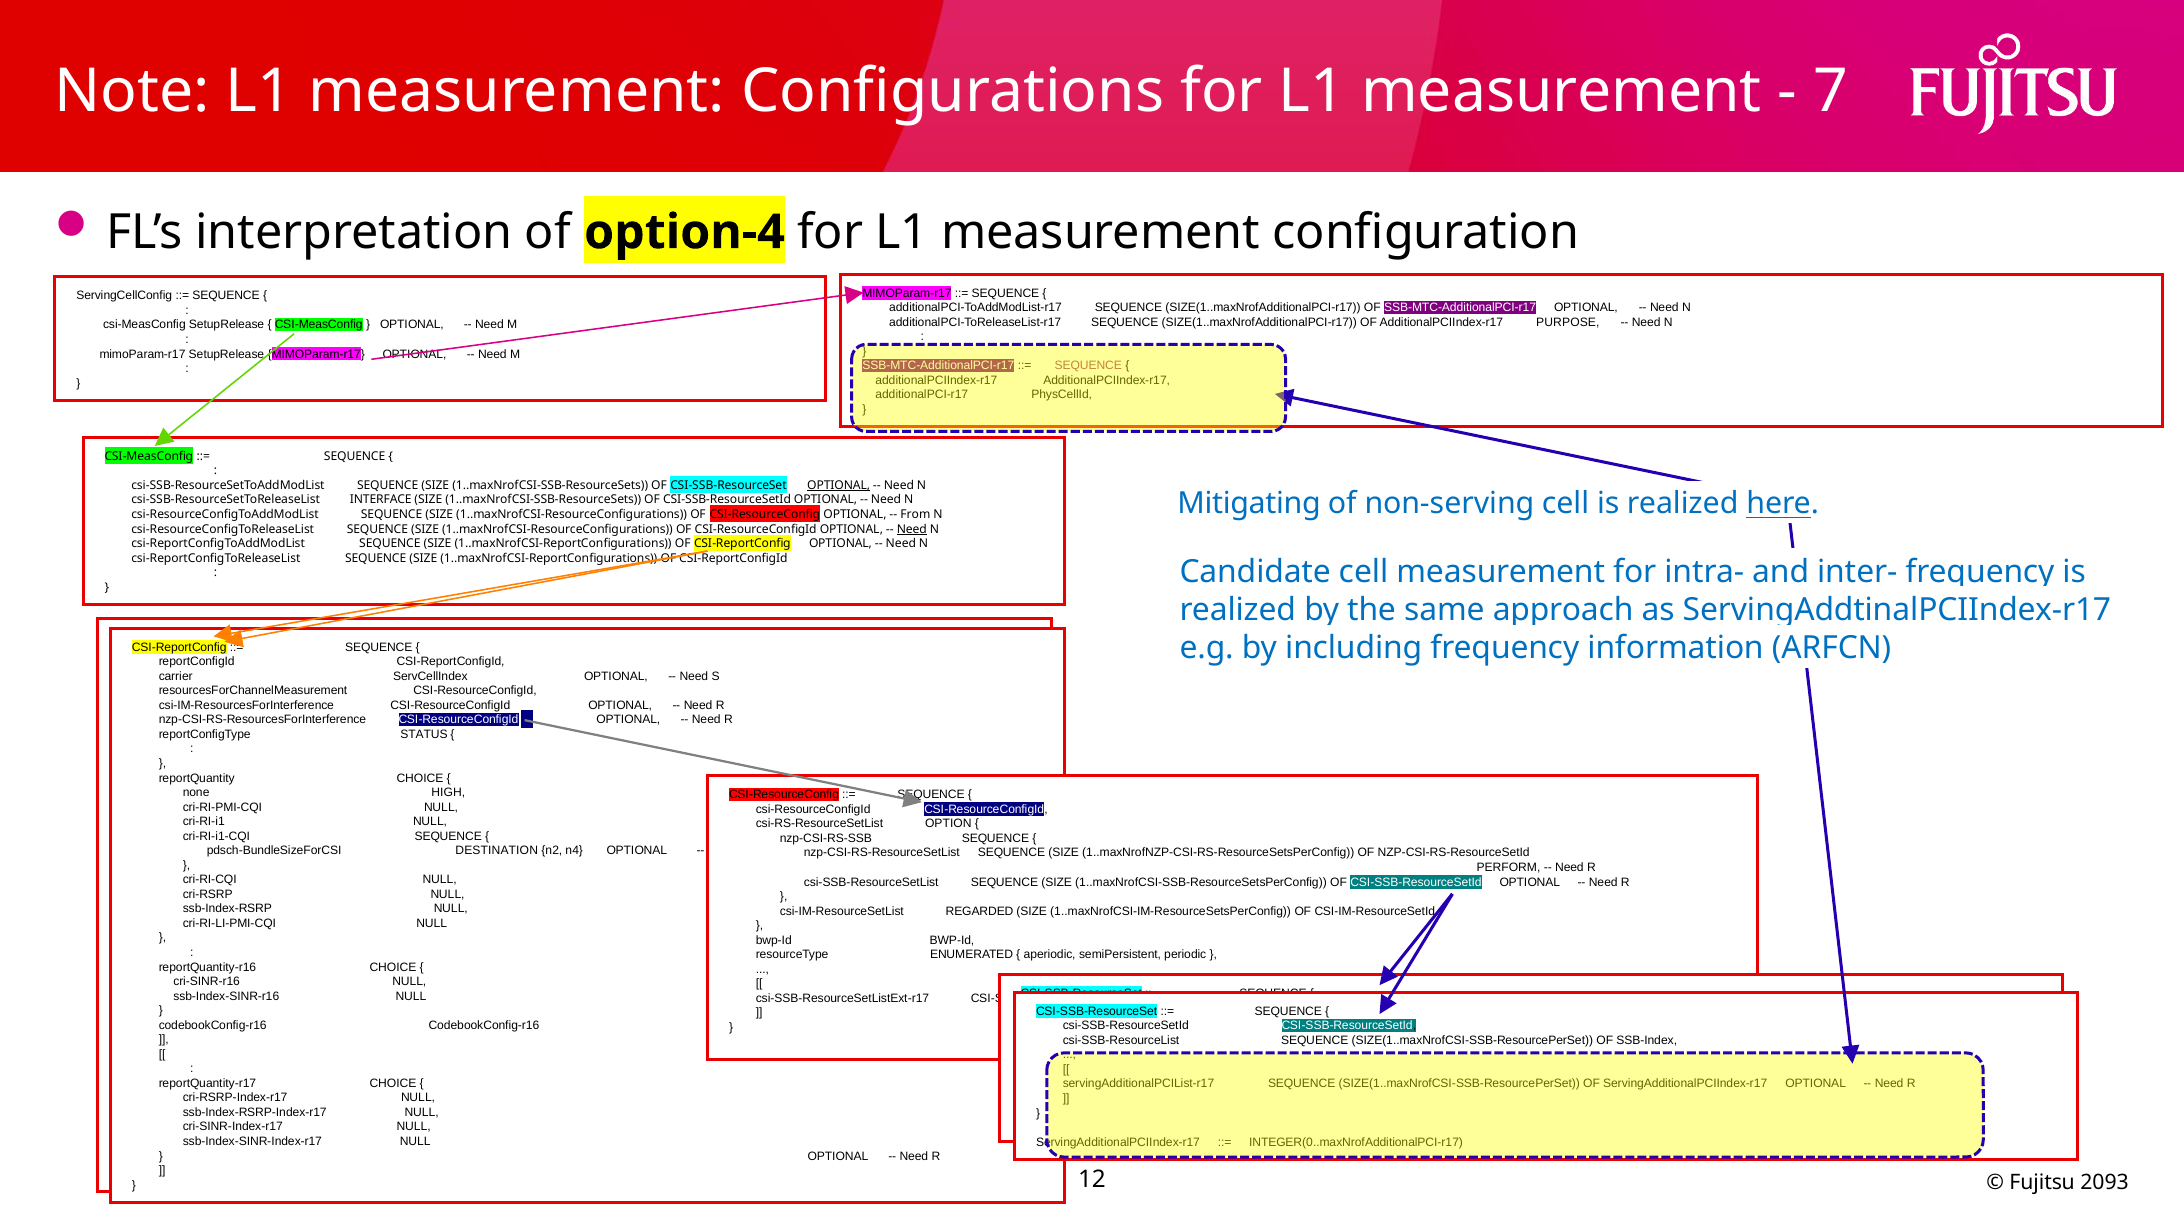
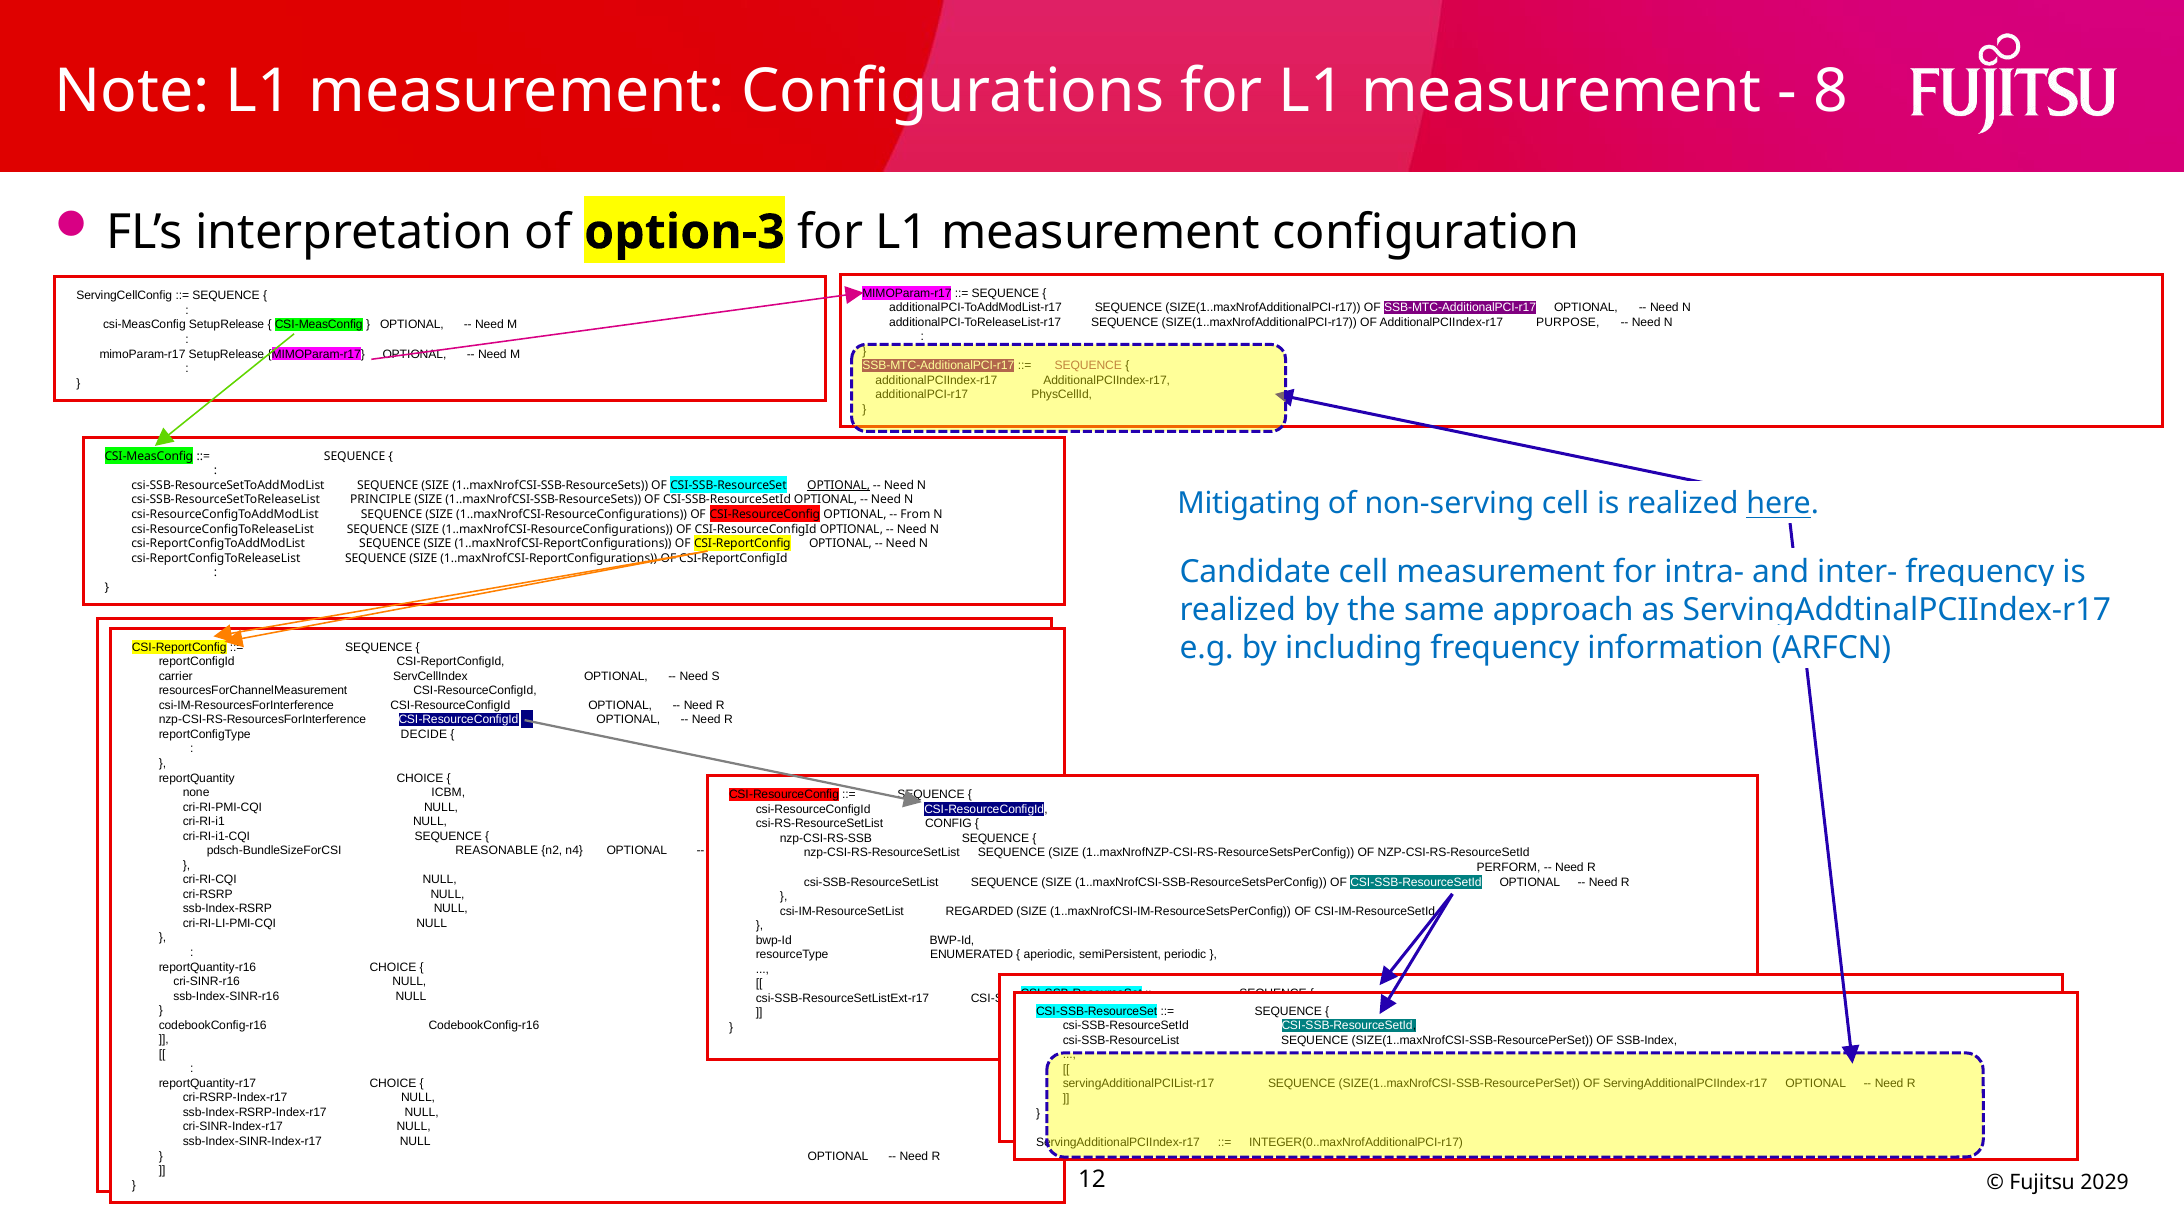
7: 7 -> 8
option-4: option-4 -> option-3
INTERFACE: INTERFACE -> PRINCIPLE
Need at (912, 529) underline: present -> none
STATUS: STATUS -> DECIDE
HIGH: HIGH -> ICBM
OPTION: OPTION -> CONFIG
DESTINATION: DESTINATION -> REASONABLE
2093: 2093 -> 2029
